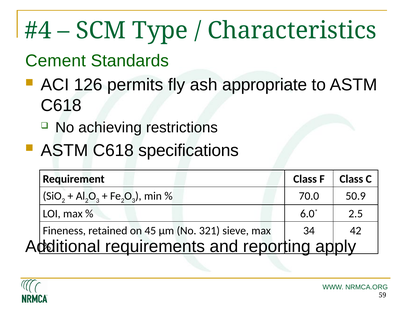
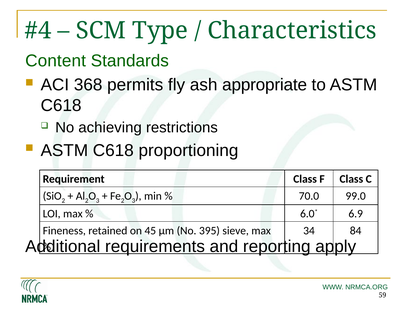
Cement: Cement -> Content
126: 126 -> 368
specifications: specifications -> proportioning
50.9: 50.9 -> 99.0
2.5: 2.5 -> 6.9
321: 321 -> 395
42: 42 -> 84
